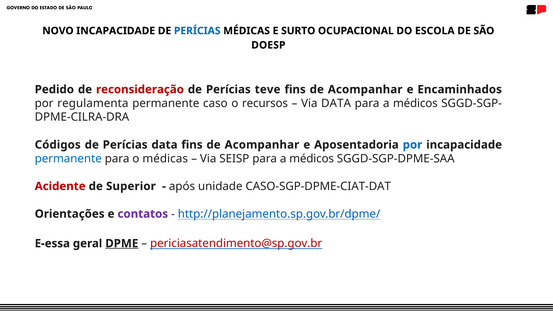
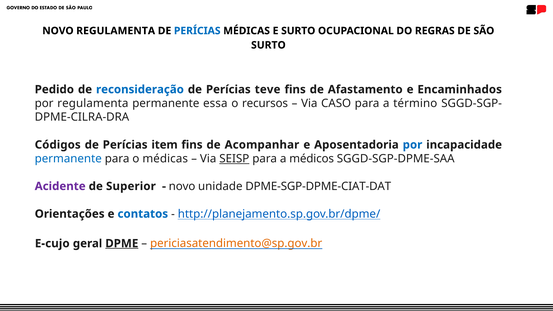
NOVO INCAPACIDADE: INCAPACIDADE -> REGULAMENTA
ESCOLA: ESCOLA -> REGRAS
DOESP at (268, 45): DOESP -> SURTO
reconsideração colour: red -> blue
Acompanhar at (365, 89): Acompanhar -> Afastamento
caso: caso -> essa
Via DATA: DATA -> CASO
médicos at (415, 103): médicos -> término
Perícias data: data -> item
SEISP underline: none -> present
Acidente colour: red -> purple
após at (182, 186): após -> novo
CASO-SGP-DPME-CIAT-DAT: CASO-SGP-DPME-CIAT-DAT -> DPME-SGP-DPME-CIAT-DAT
contatos colour: purple -> blue
E-essa: E-essa -> E-cujo
periciasatendimento@sp.gov.br colour: red -> orange
